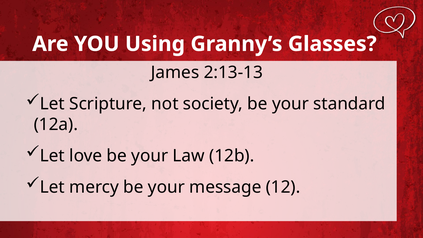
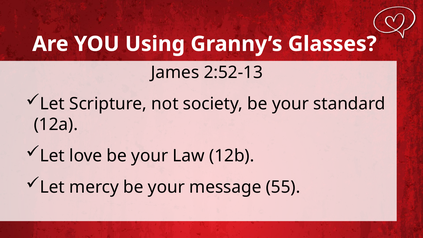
2:13-13: 2:13-13 -> 2:52-13
12: 12 -> 55
